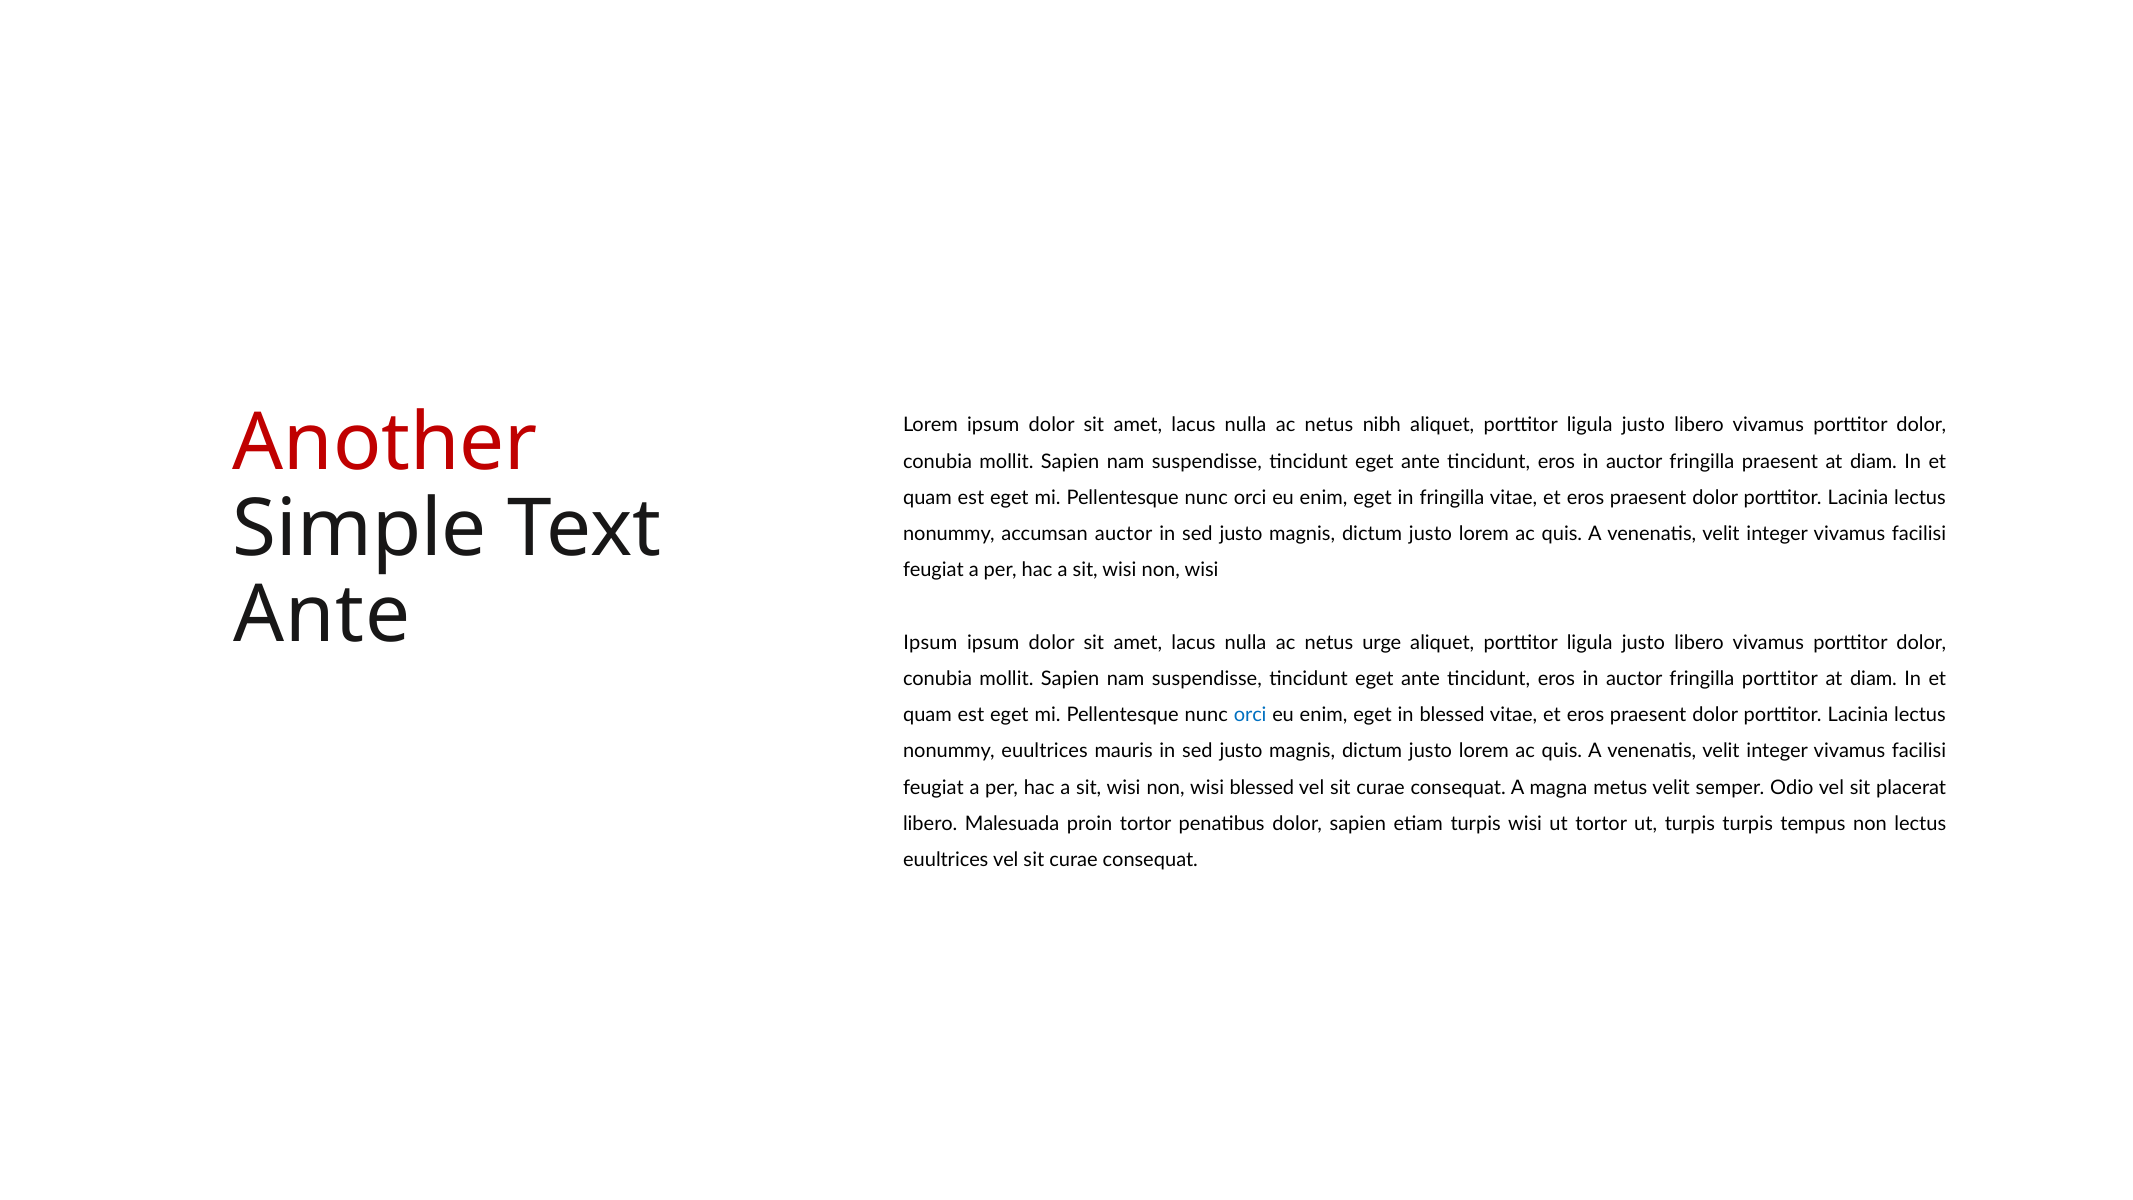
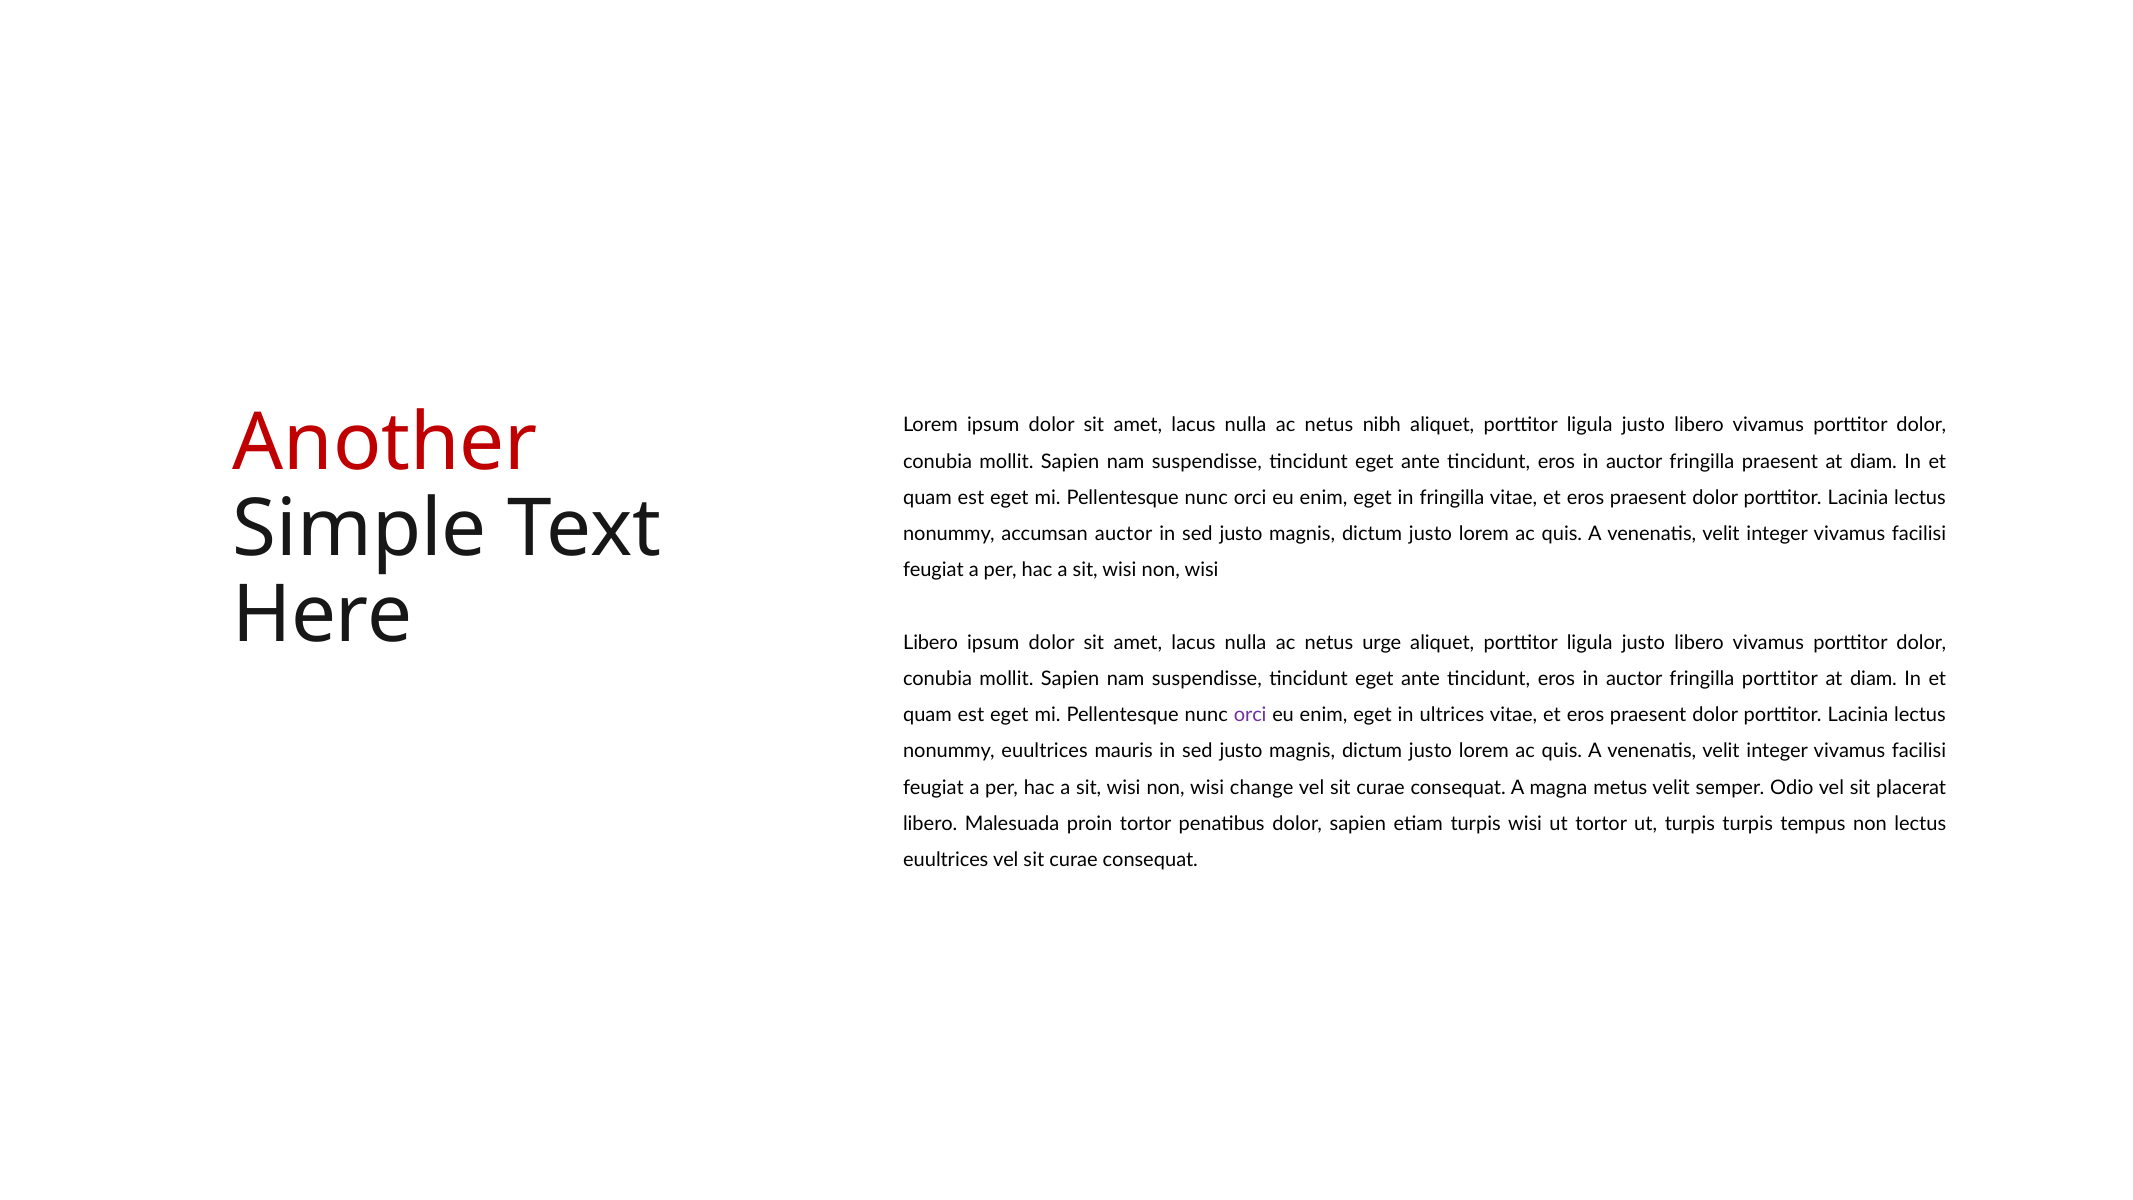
Ante at (322, 615): Ante -> Here
Ipsum at (930, 643): Ipsum -> Libero
orci at (1250, 715) colour: blue -> purple
in blessed: blessed -> ultrices
wisi blessed: blessed -> change
